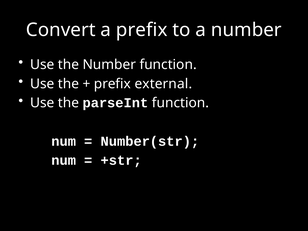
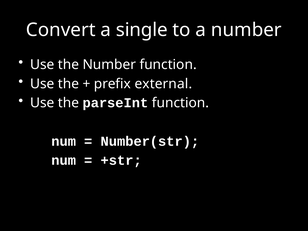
a prefix: prefix -> single
